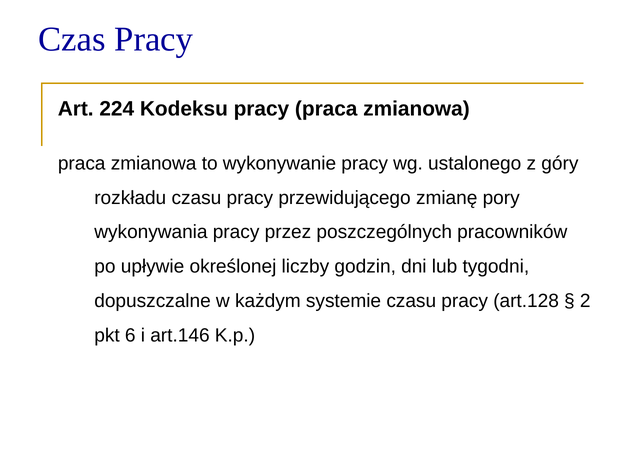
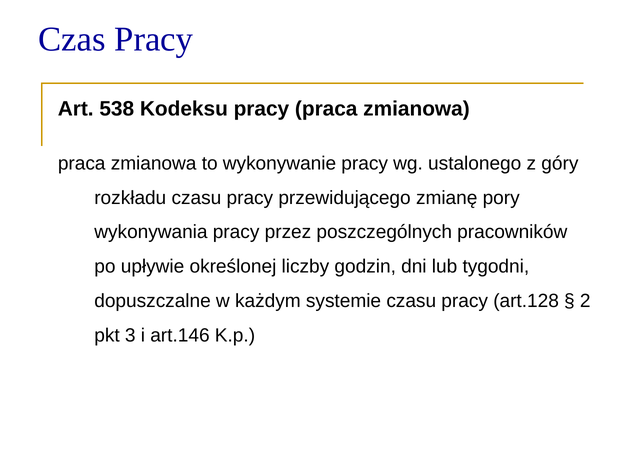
224: 224 -> 538
6: 6 -> 3
